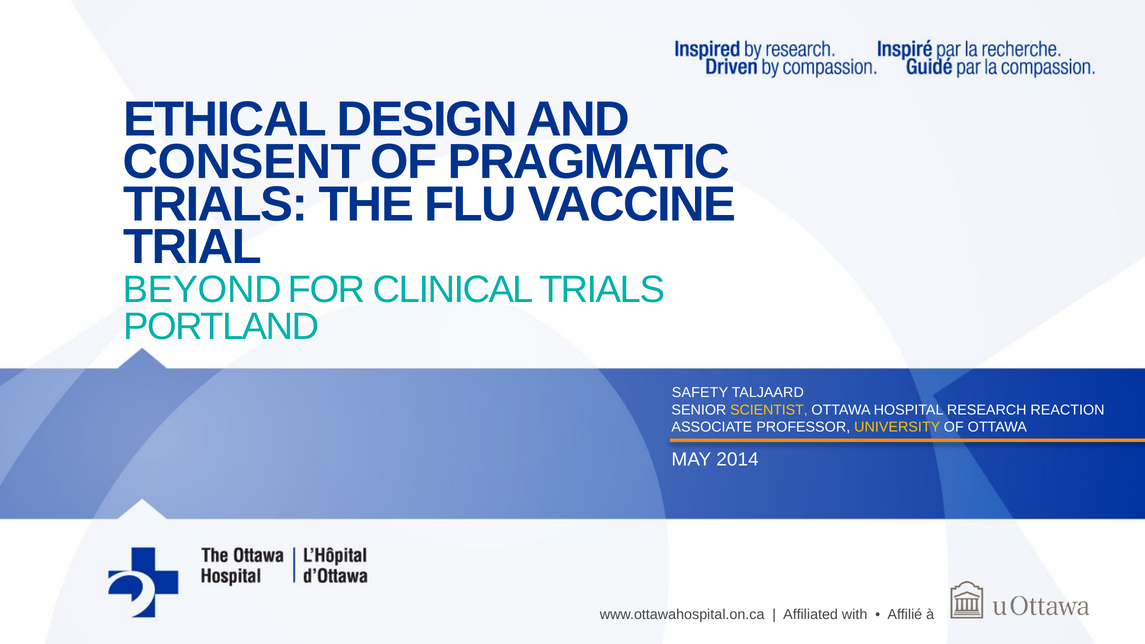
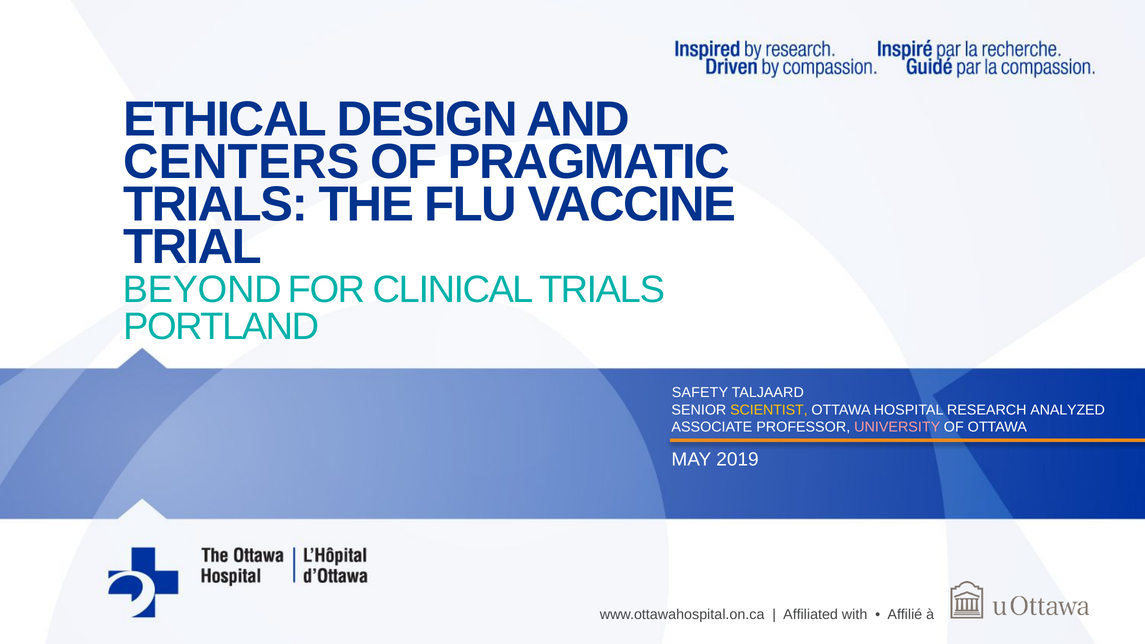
CONSENT: CONSENT -> CENTERS
REACTION: REACTION -> ANALYZED
UNIVERSITY colour: yellow -> pink
2014: 2014 -> 2019
